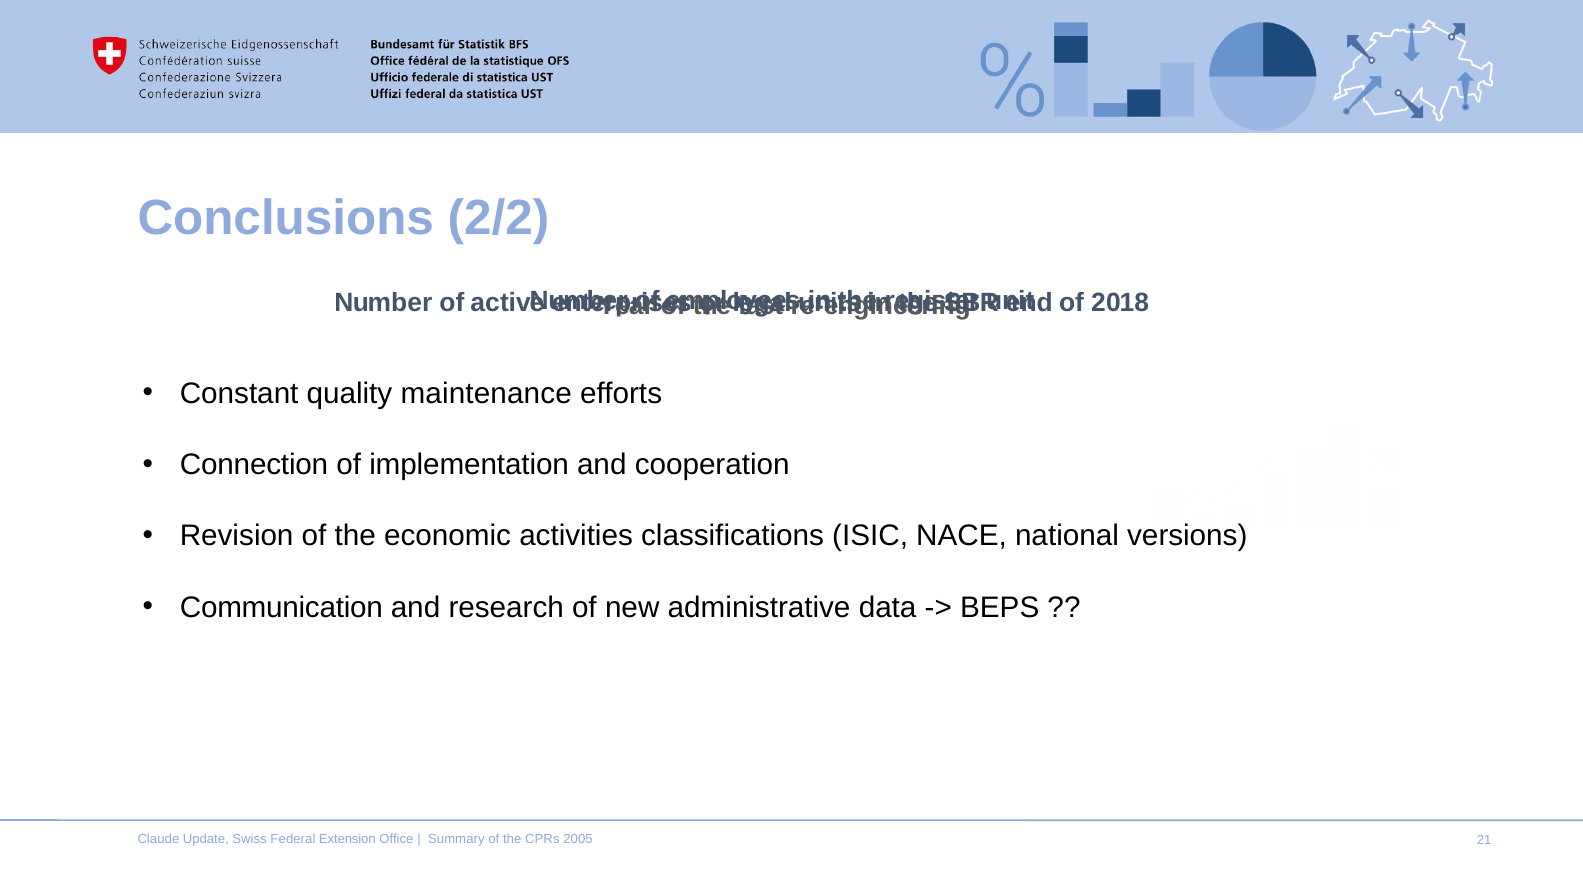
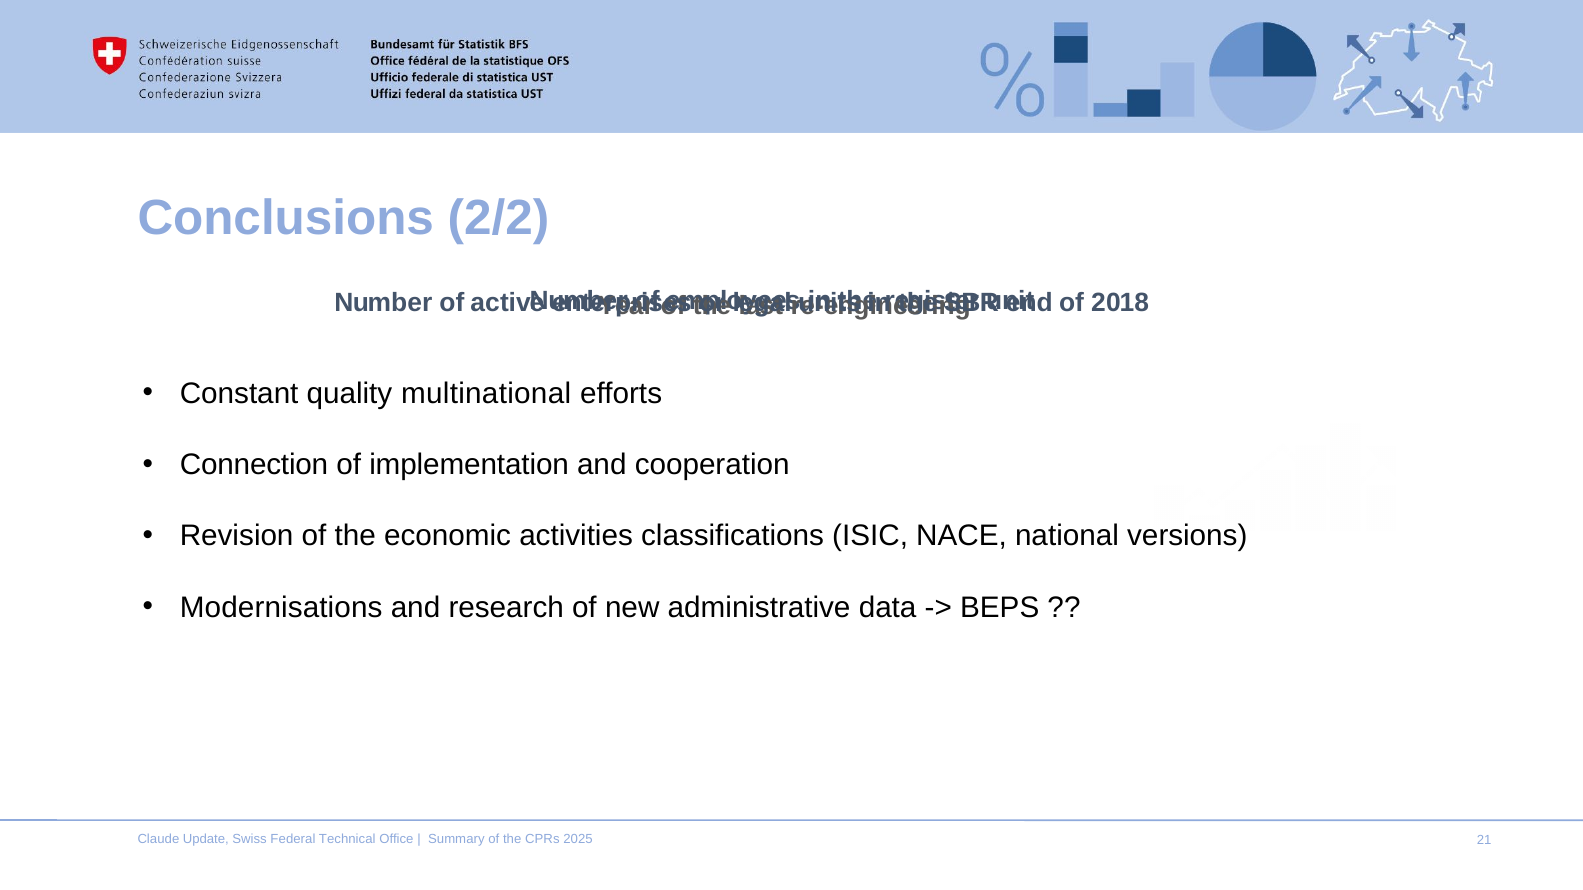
maintenance: maintenance -> multinational
Communication: Communication -> Modernisations
Extension: Extension -> Technical
2005: 2005 -> 2025
